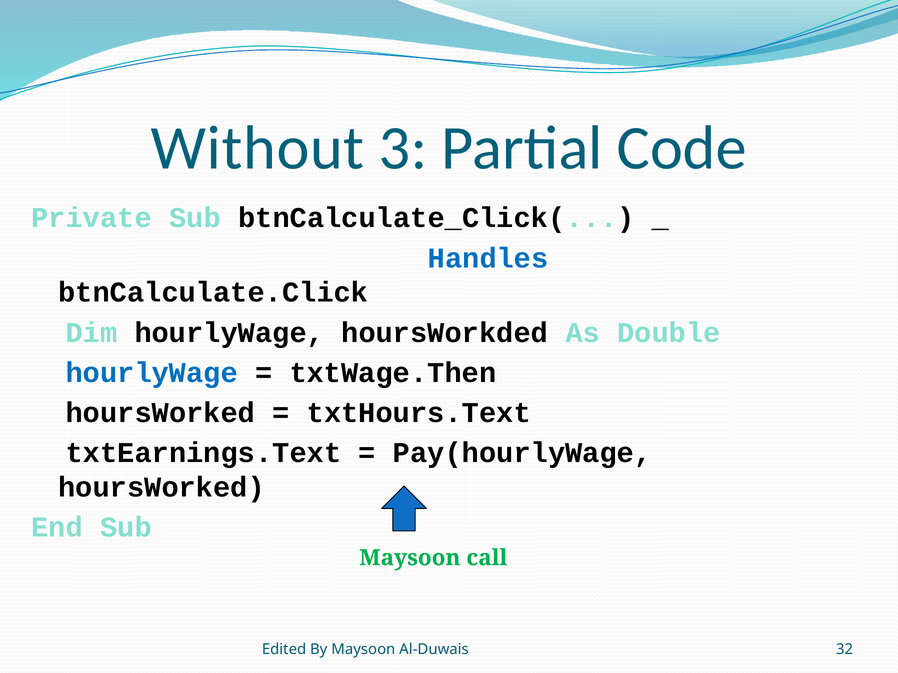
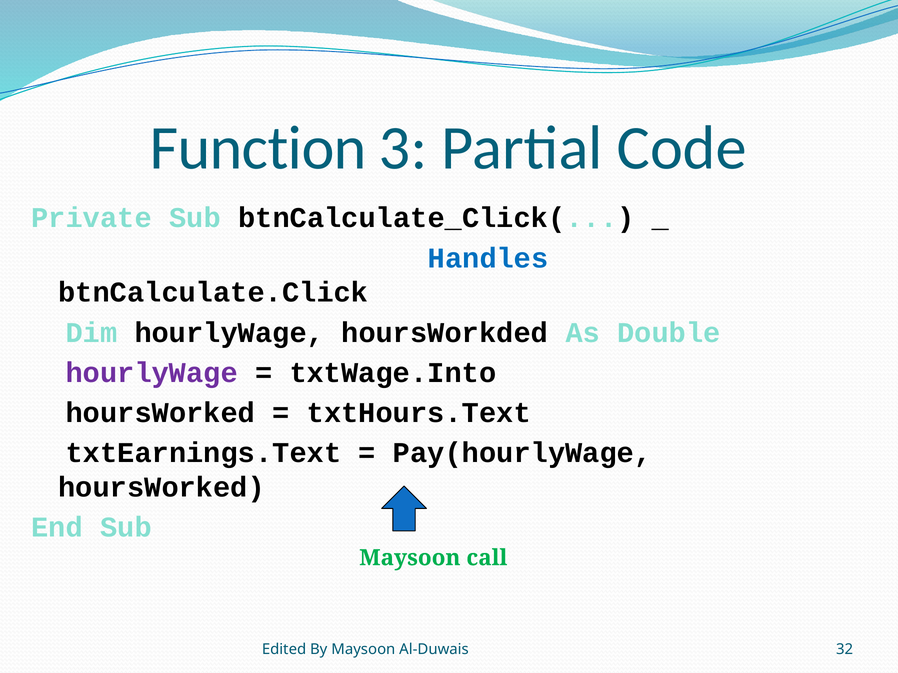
Without: Without -> Function
hourlyWage at (152, 373) colour: blue -> purple
txtWage.Then: txtWage.Then -> txtWage.Into
